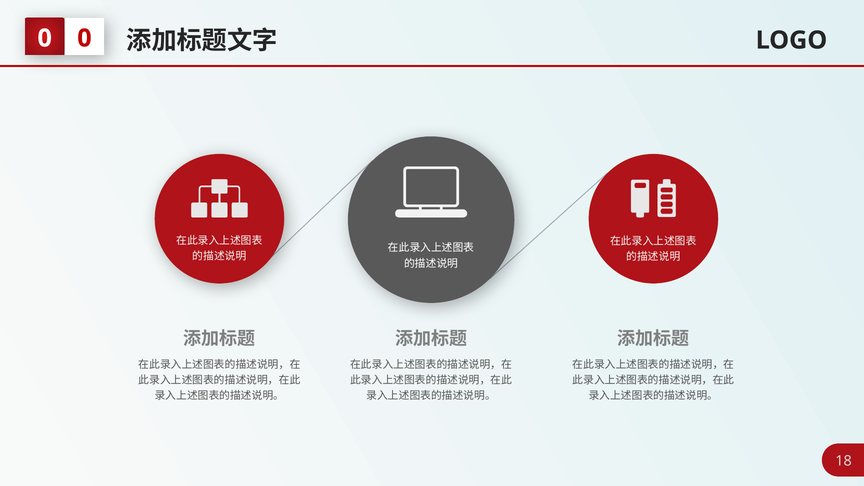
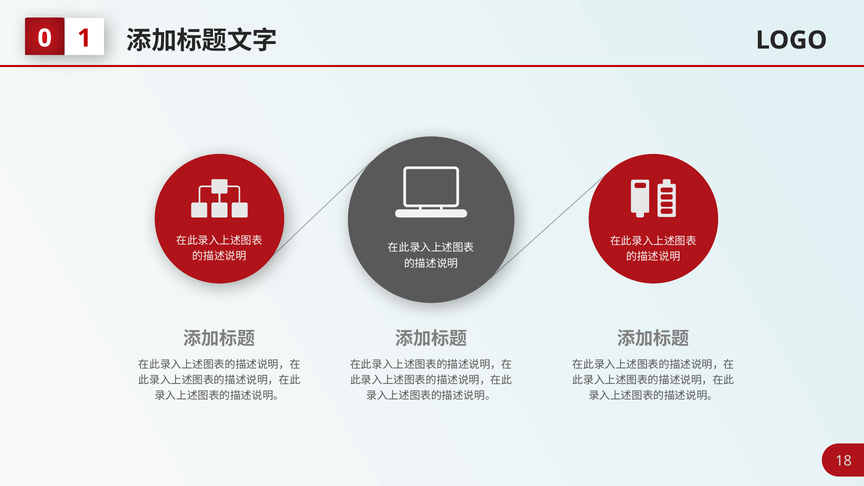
0 at (84, 38): 0 -> 1
